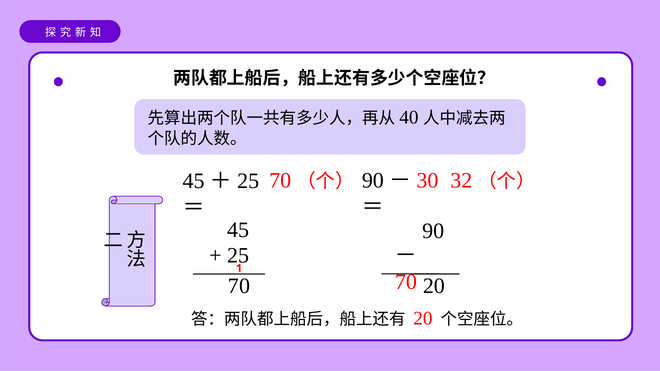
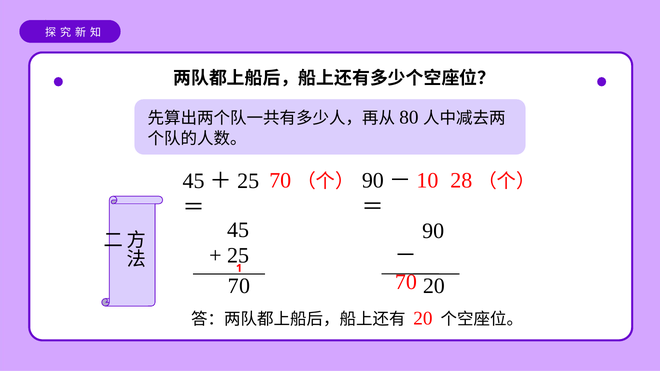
40: 40 -> 80
30: 30 -> 10
32: 32 -> 28
